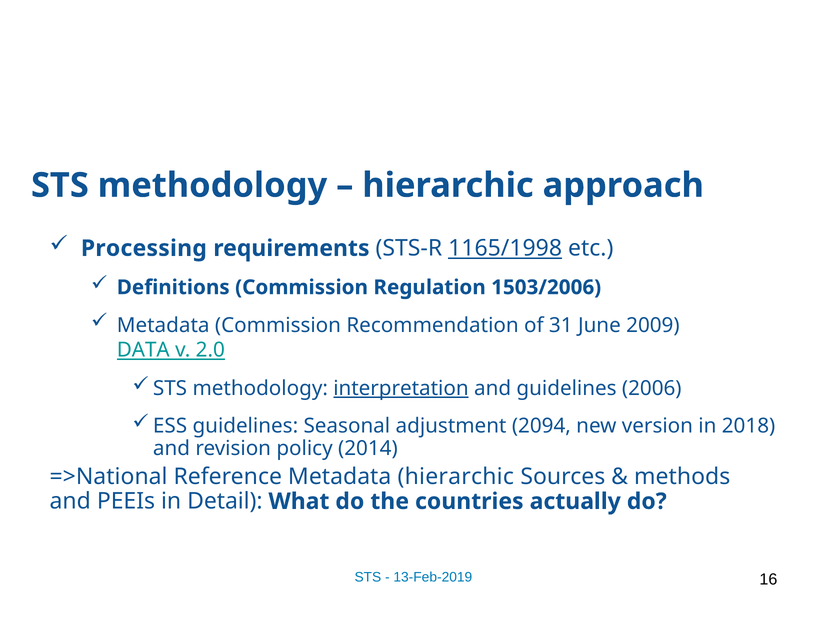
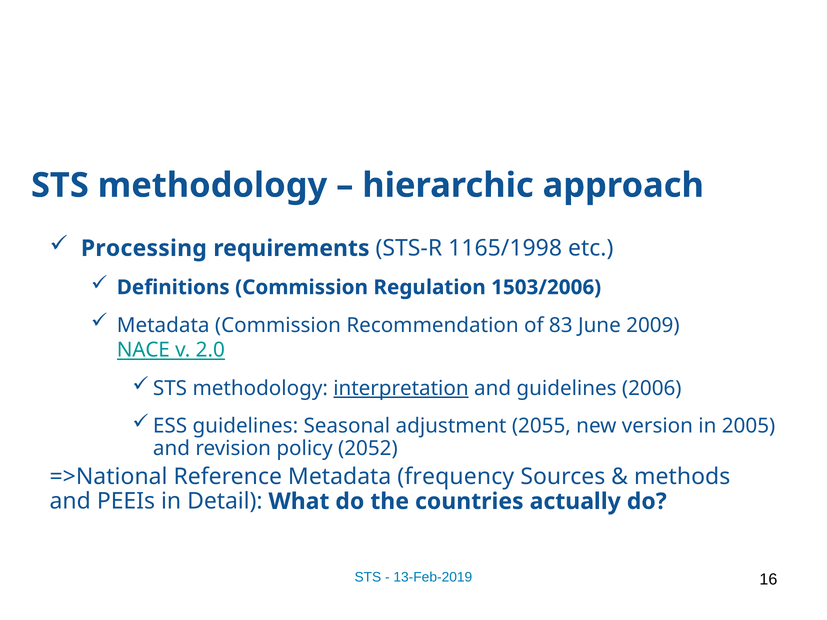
1165/1998 underline: present -> none
31: 31 -> 83
DATA: DATA -> NACE
2094: 2094 -> 2055
2018: 2018 -> 2005
2014: 2014 -> 2052
Metadata hierarchic: hierarchic -> frequency
